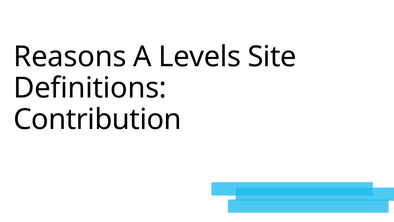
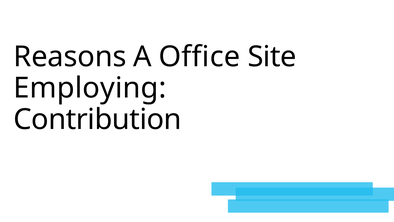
Levels: Levels -> Office
Definitions: Definitions -> Employing
